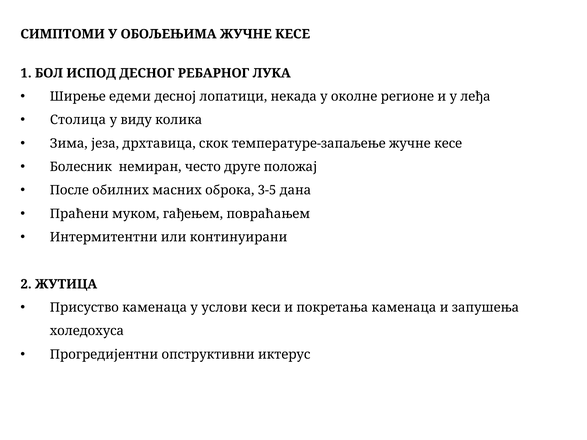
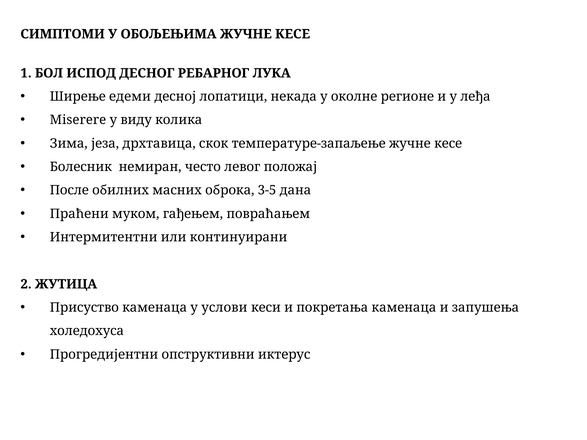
Столица: Столица -> Miserere
друге: друге -> левог
